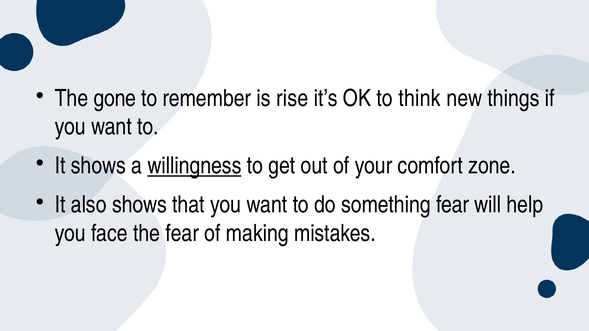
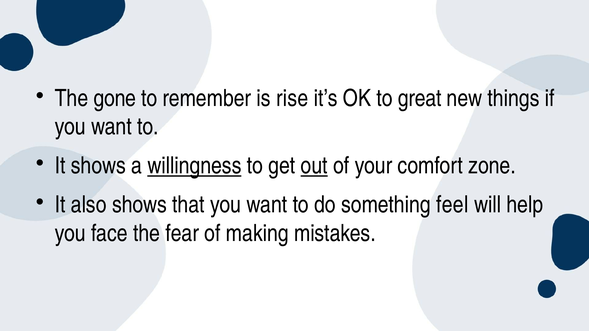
think: think -> great
out underline: none -> present
something fear: fear -> feel
